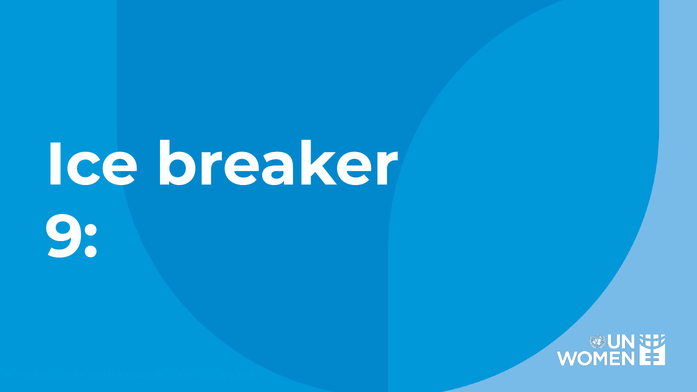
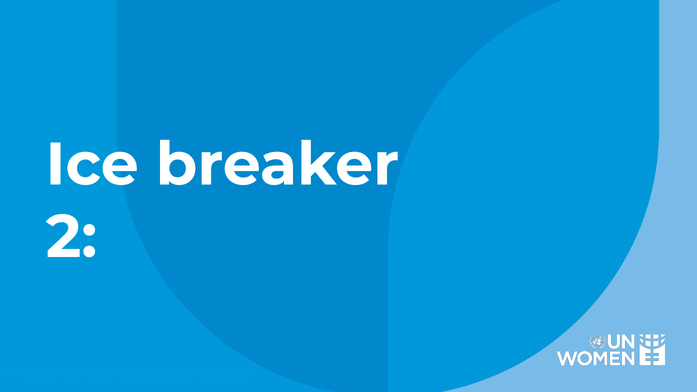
9: 9 -> 2
